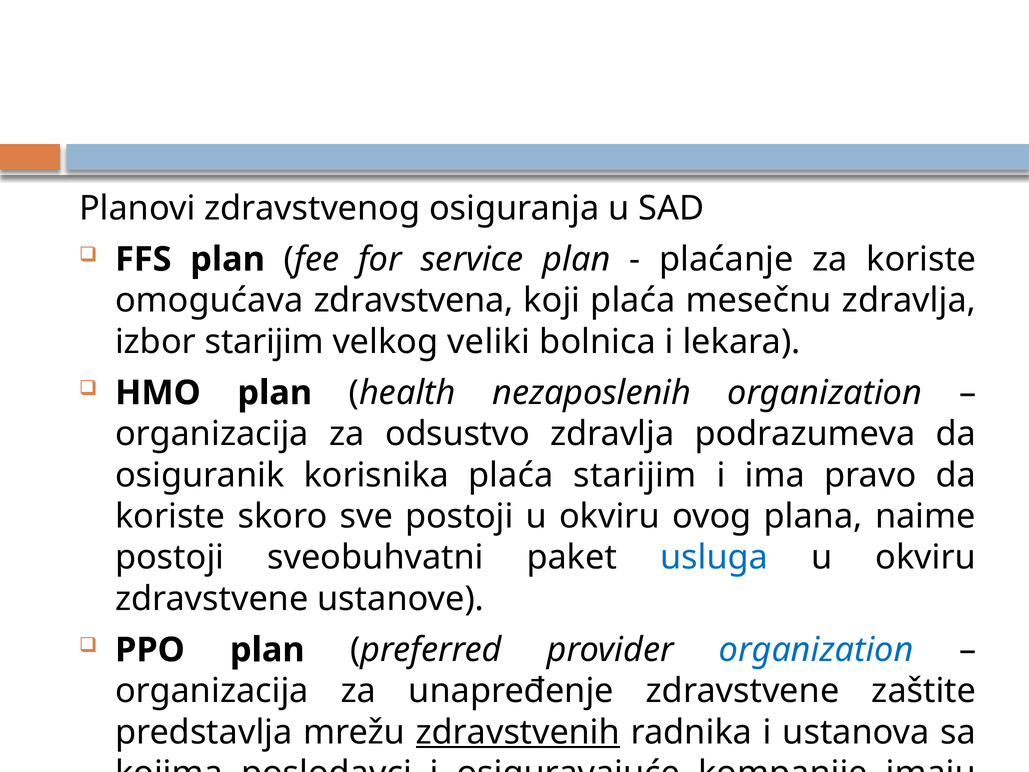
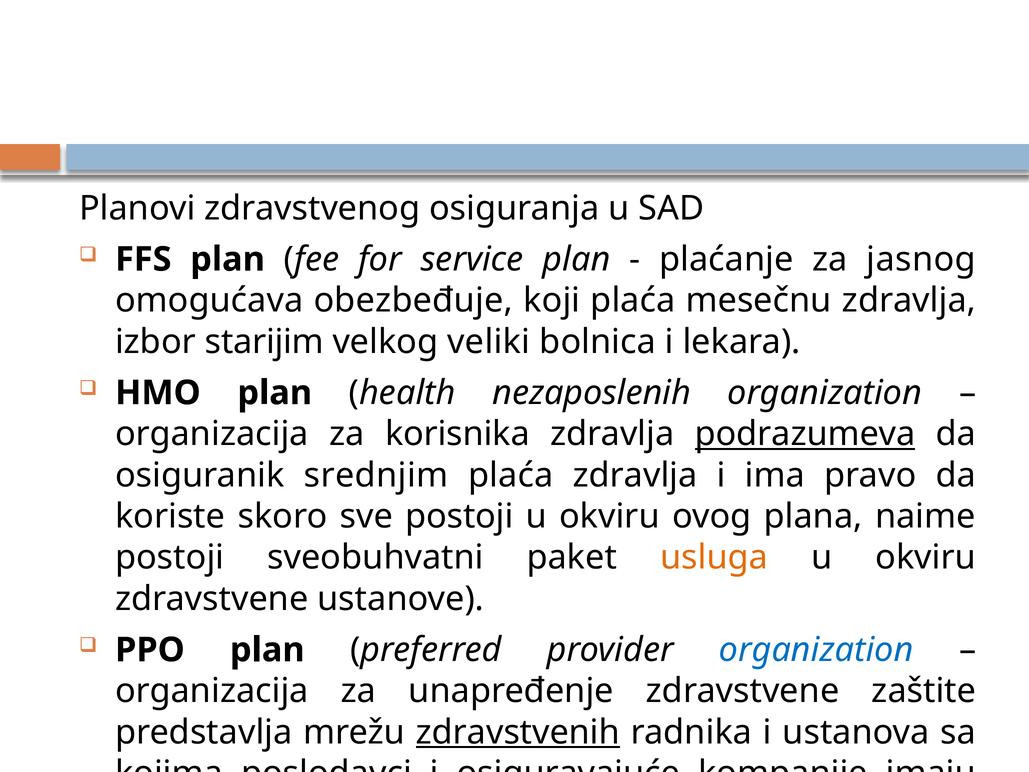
za koriste: koriste -> jasnog
zdravstvena: zdravstvena -> obezbeđuje
odsustvo: odsustvo -> korisnika
podrazumeva underline: none -> present
korisnika: korisnika -> srednjim
plaća starijim: starijim -> zdravlja
usluga at (714, 557) colour: blue -> orange
